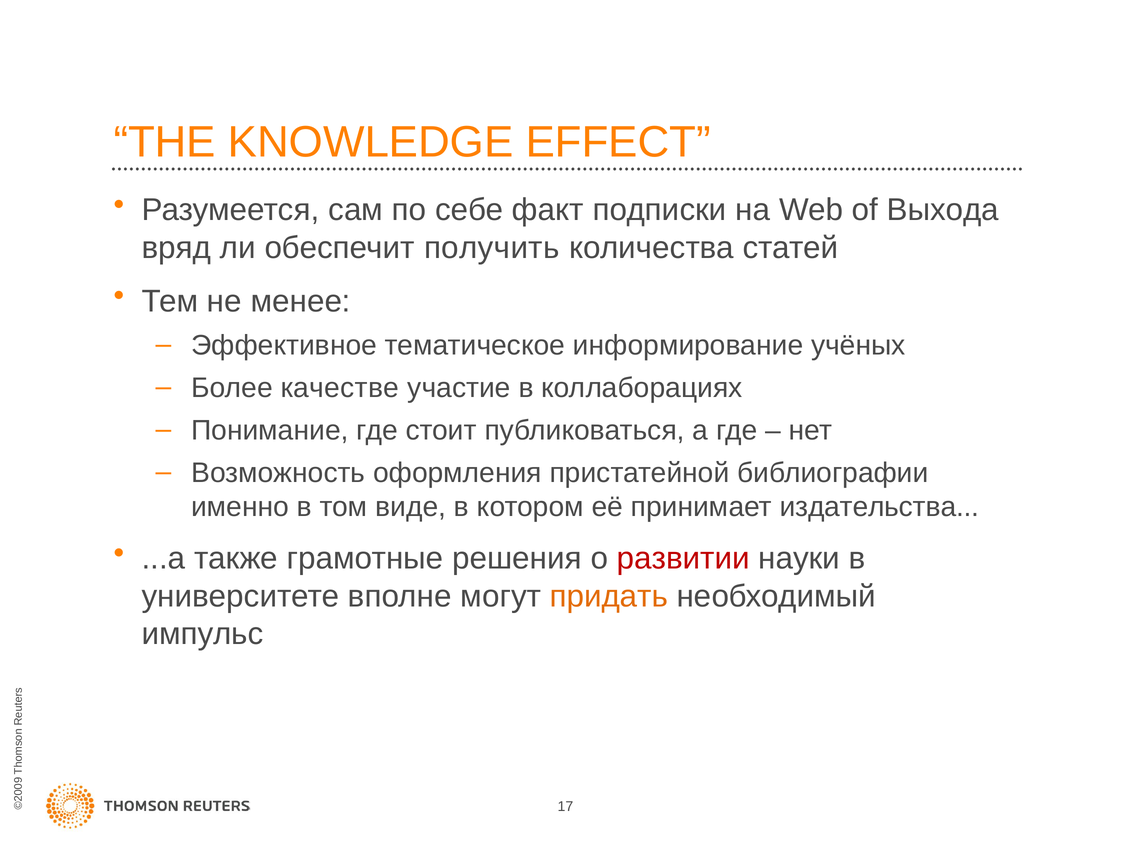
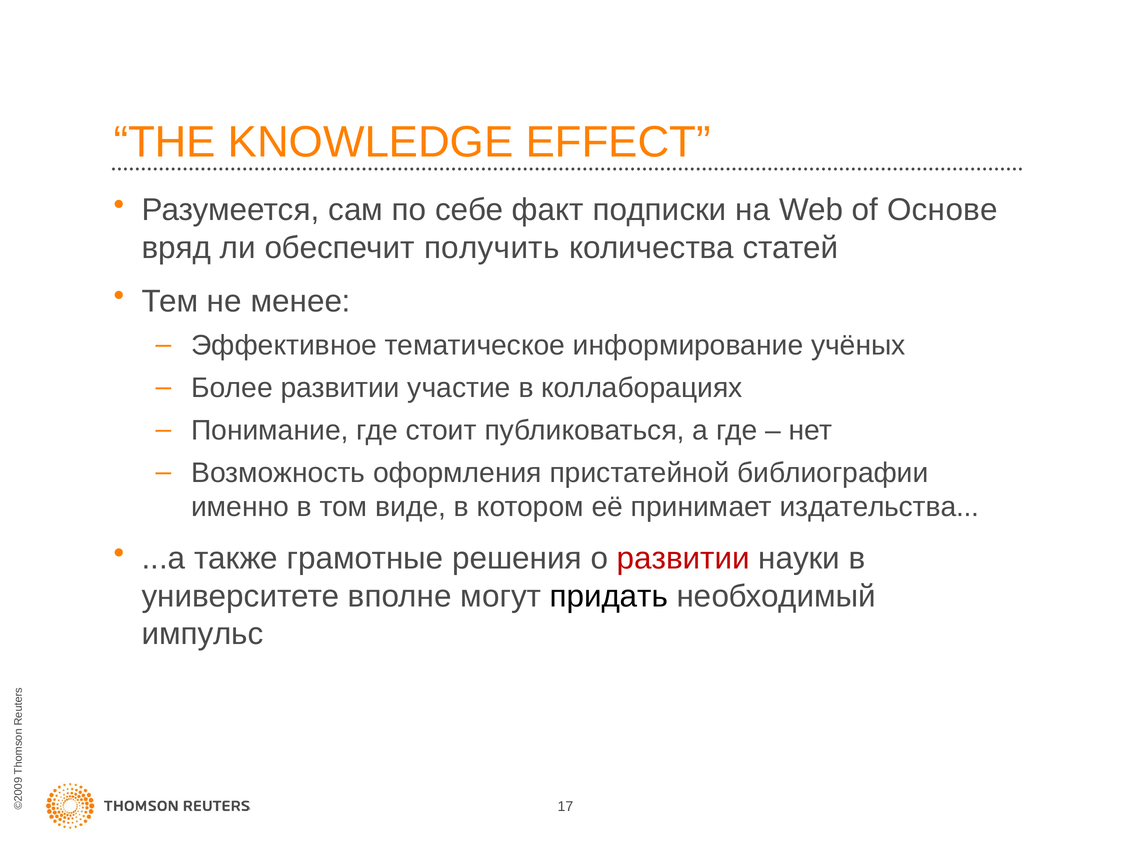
Выхода: Выхода -> Основе
Более качестве: качестве -> развитии
придать colour: orange -> black
